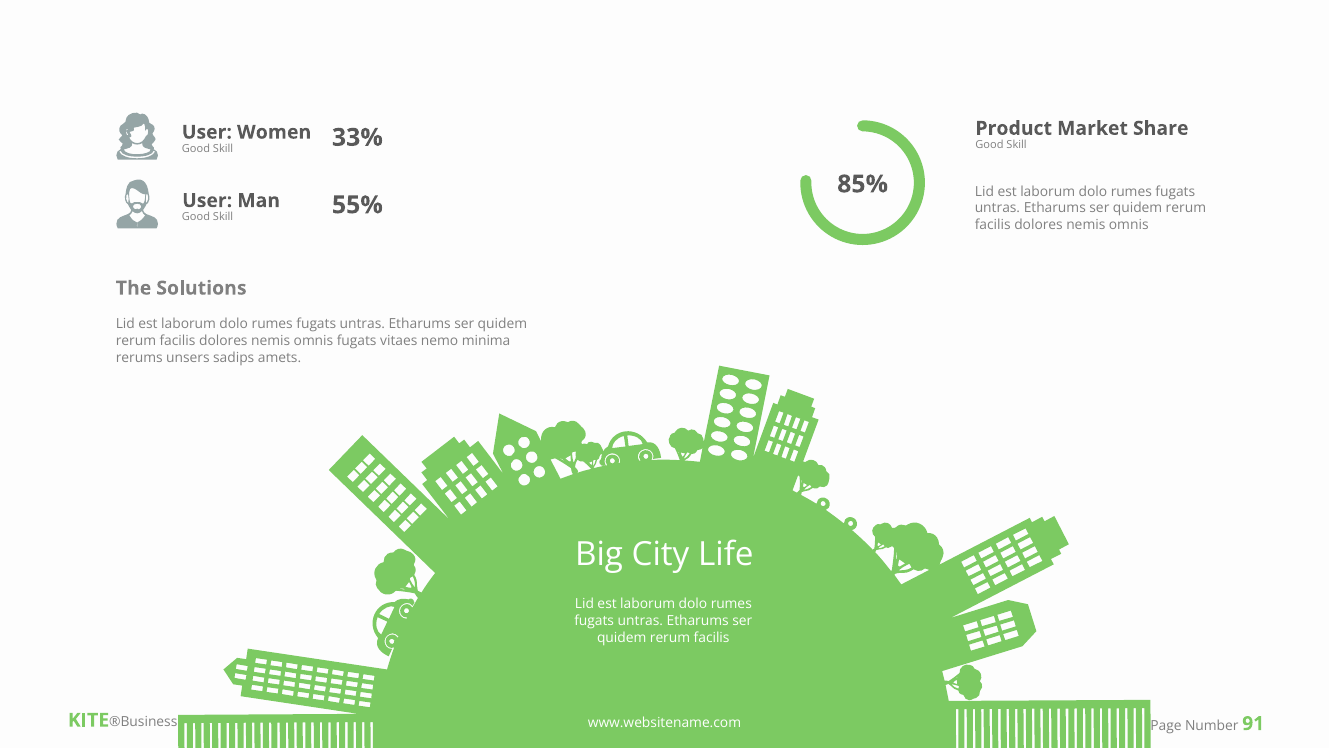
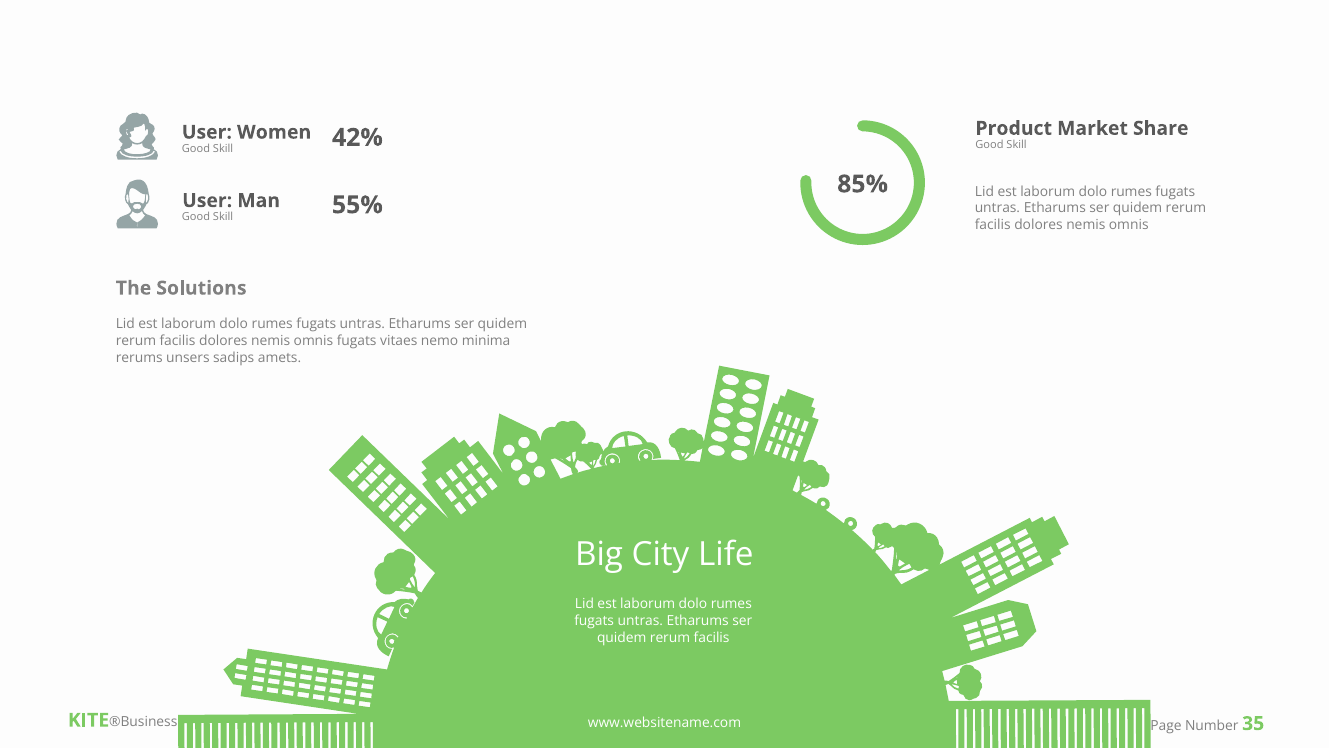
33%: 33% -> 42%
91: 91 -> 35
